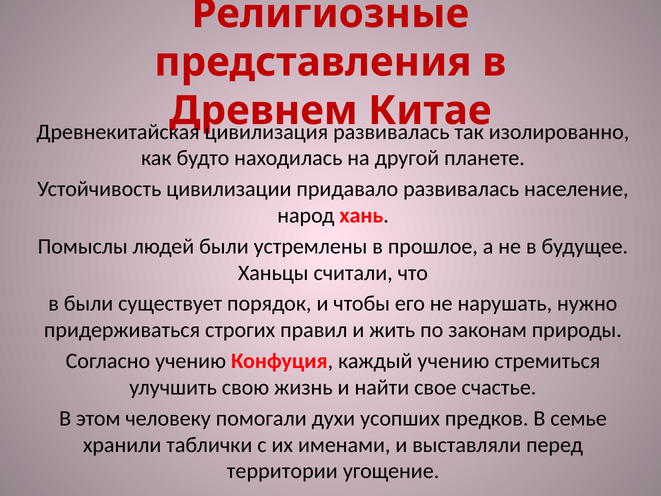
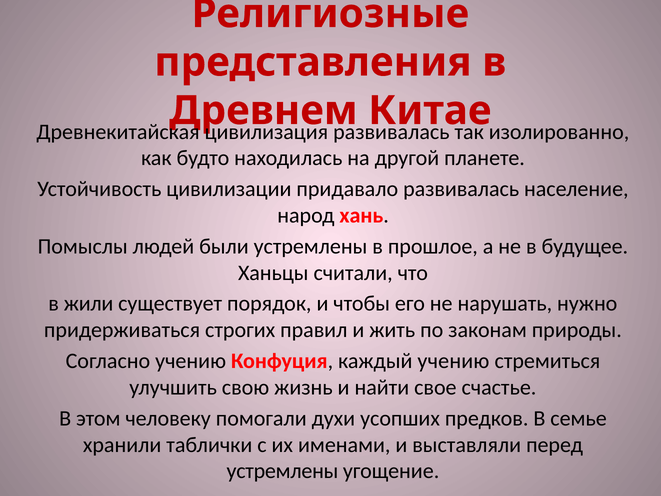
в были: были -> жили
территории at (282, 471): территории -> устремлены
